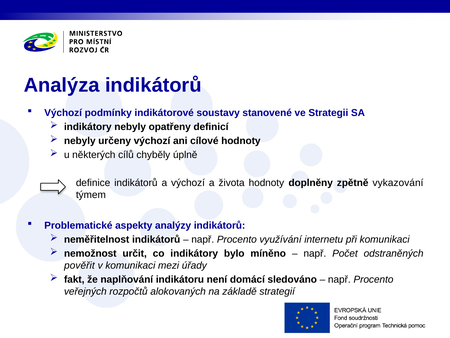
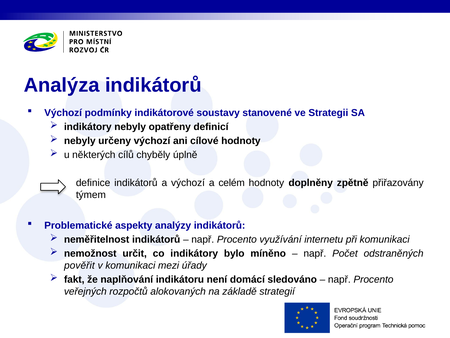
života: života -> celém
vykazování: vykazování -> přiřazovány
